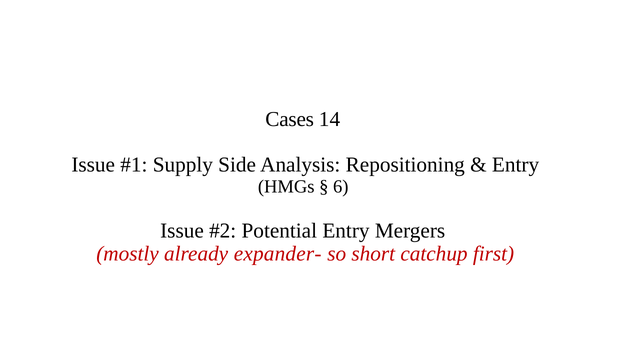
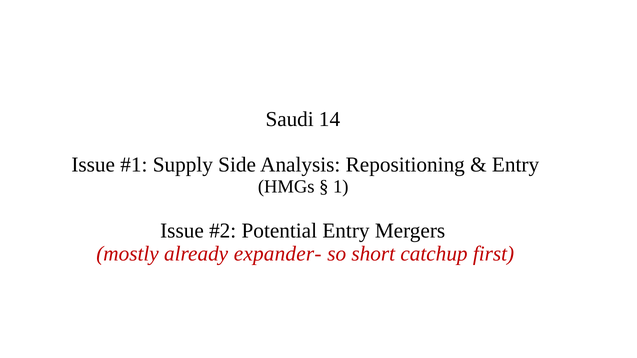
Cases: Cases -> Saudi
6: 6 -> 1
